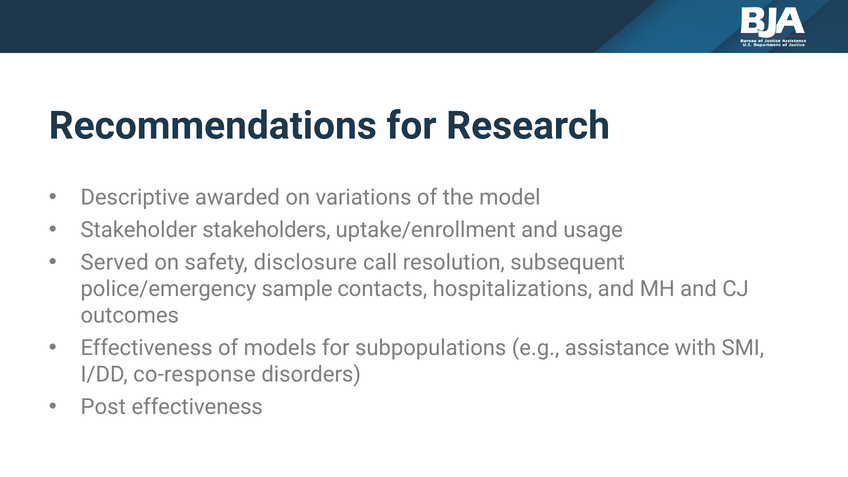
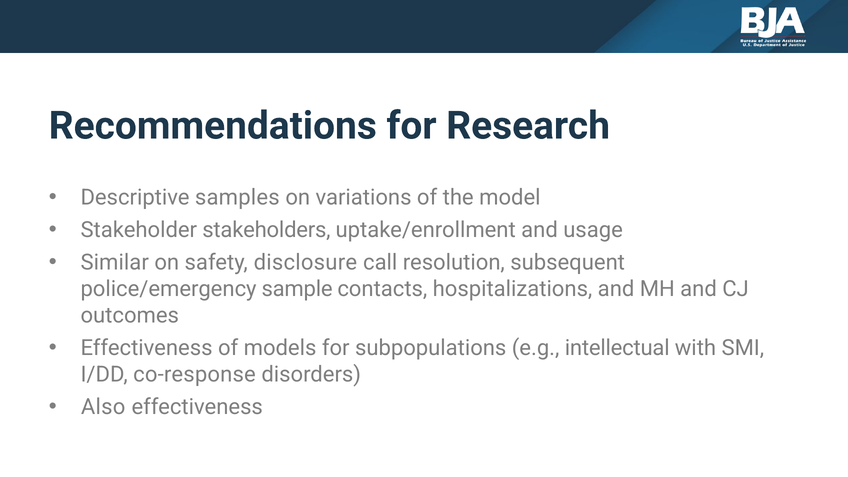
awarded: awarded -> samples
Served: Served -> Similar
assistance: assistance -> intellectual
Post: Post -> Also
